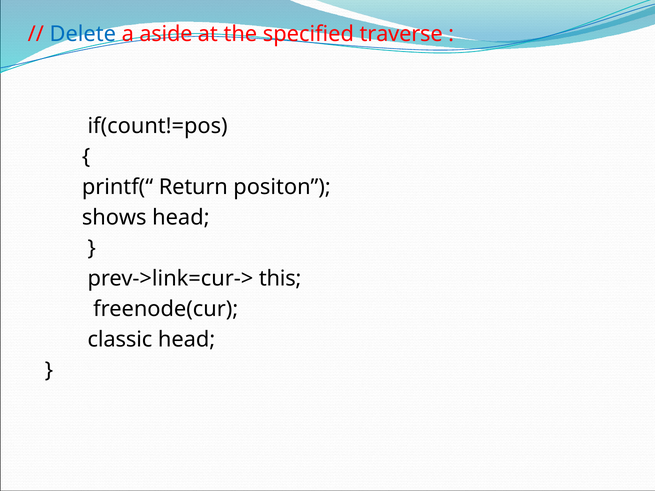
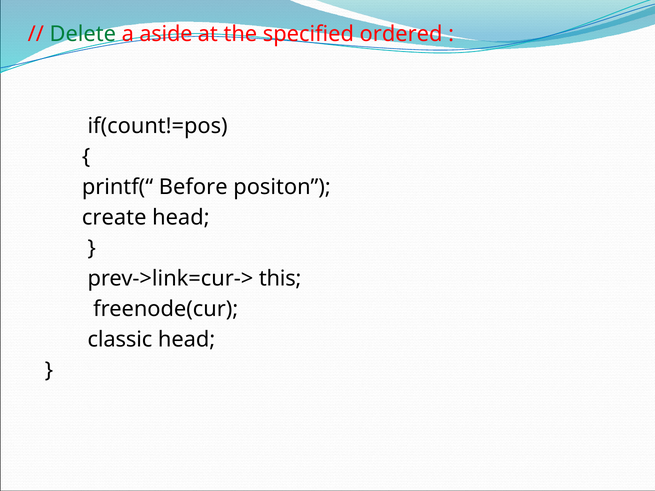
Delete colour: blue -> green
traverse: traverse -> ordered
Return: Return -> Before
shows: shows -> create
